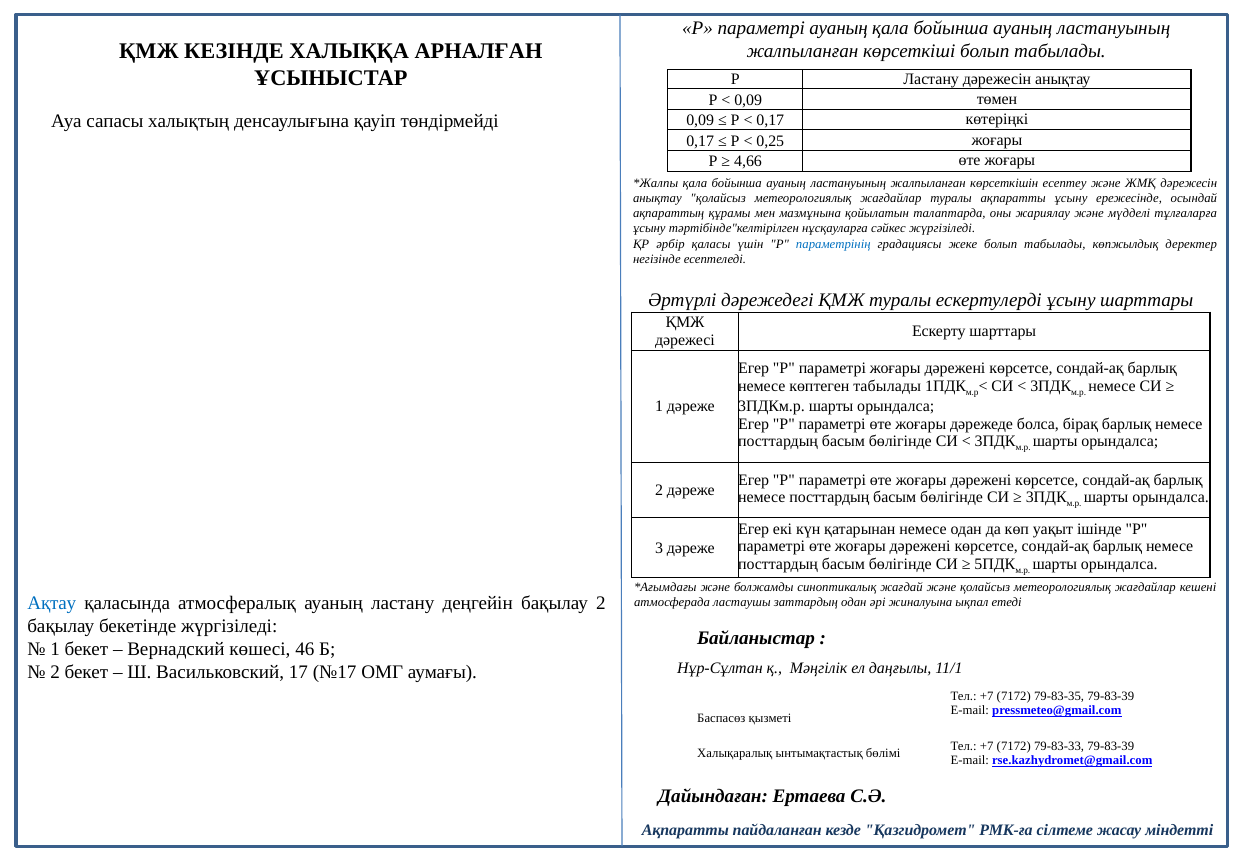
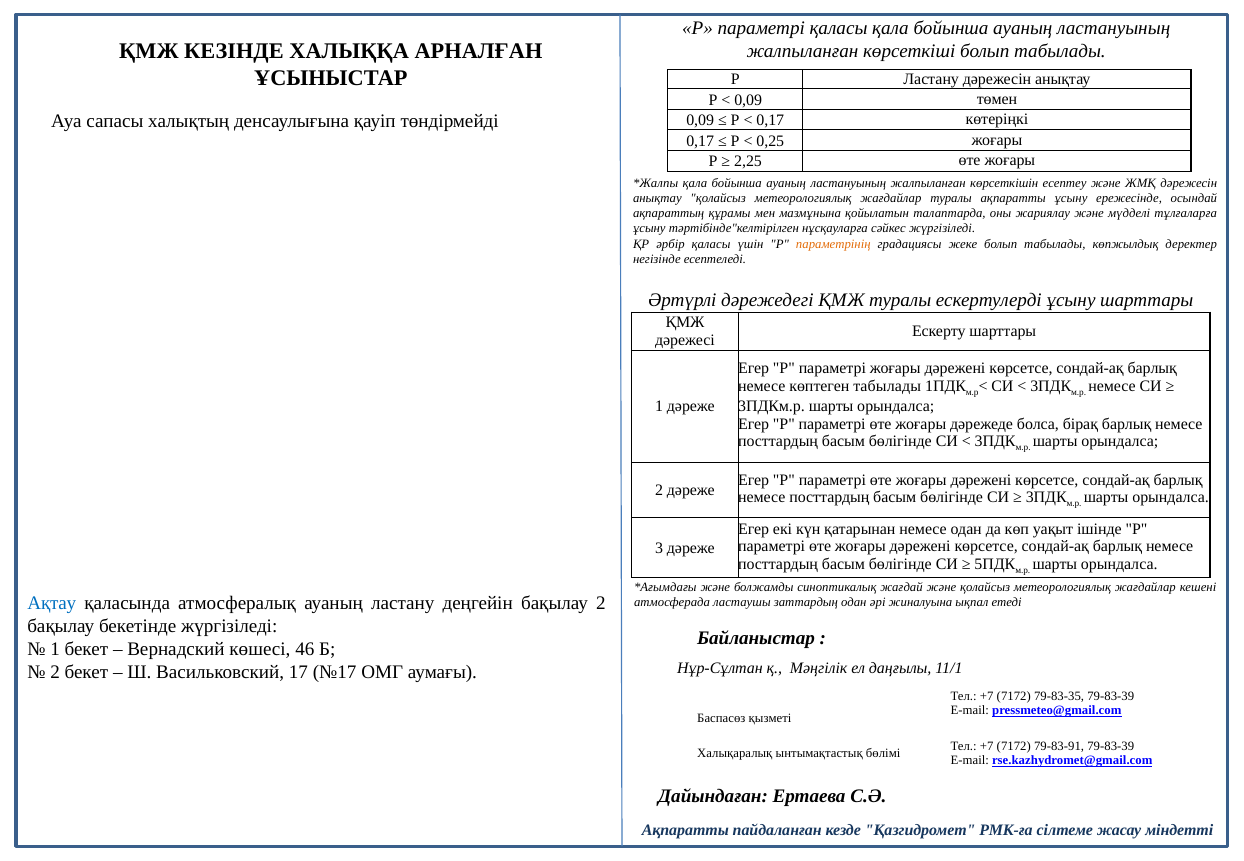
параметрі ауаның: ауаның -> қаласы
4,66: 4,66 -> 2,25
параметрінің colour: blue -> orange
79-83-33: 79-83-33 -> 79-83-91
